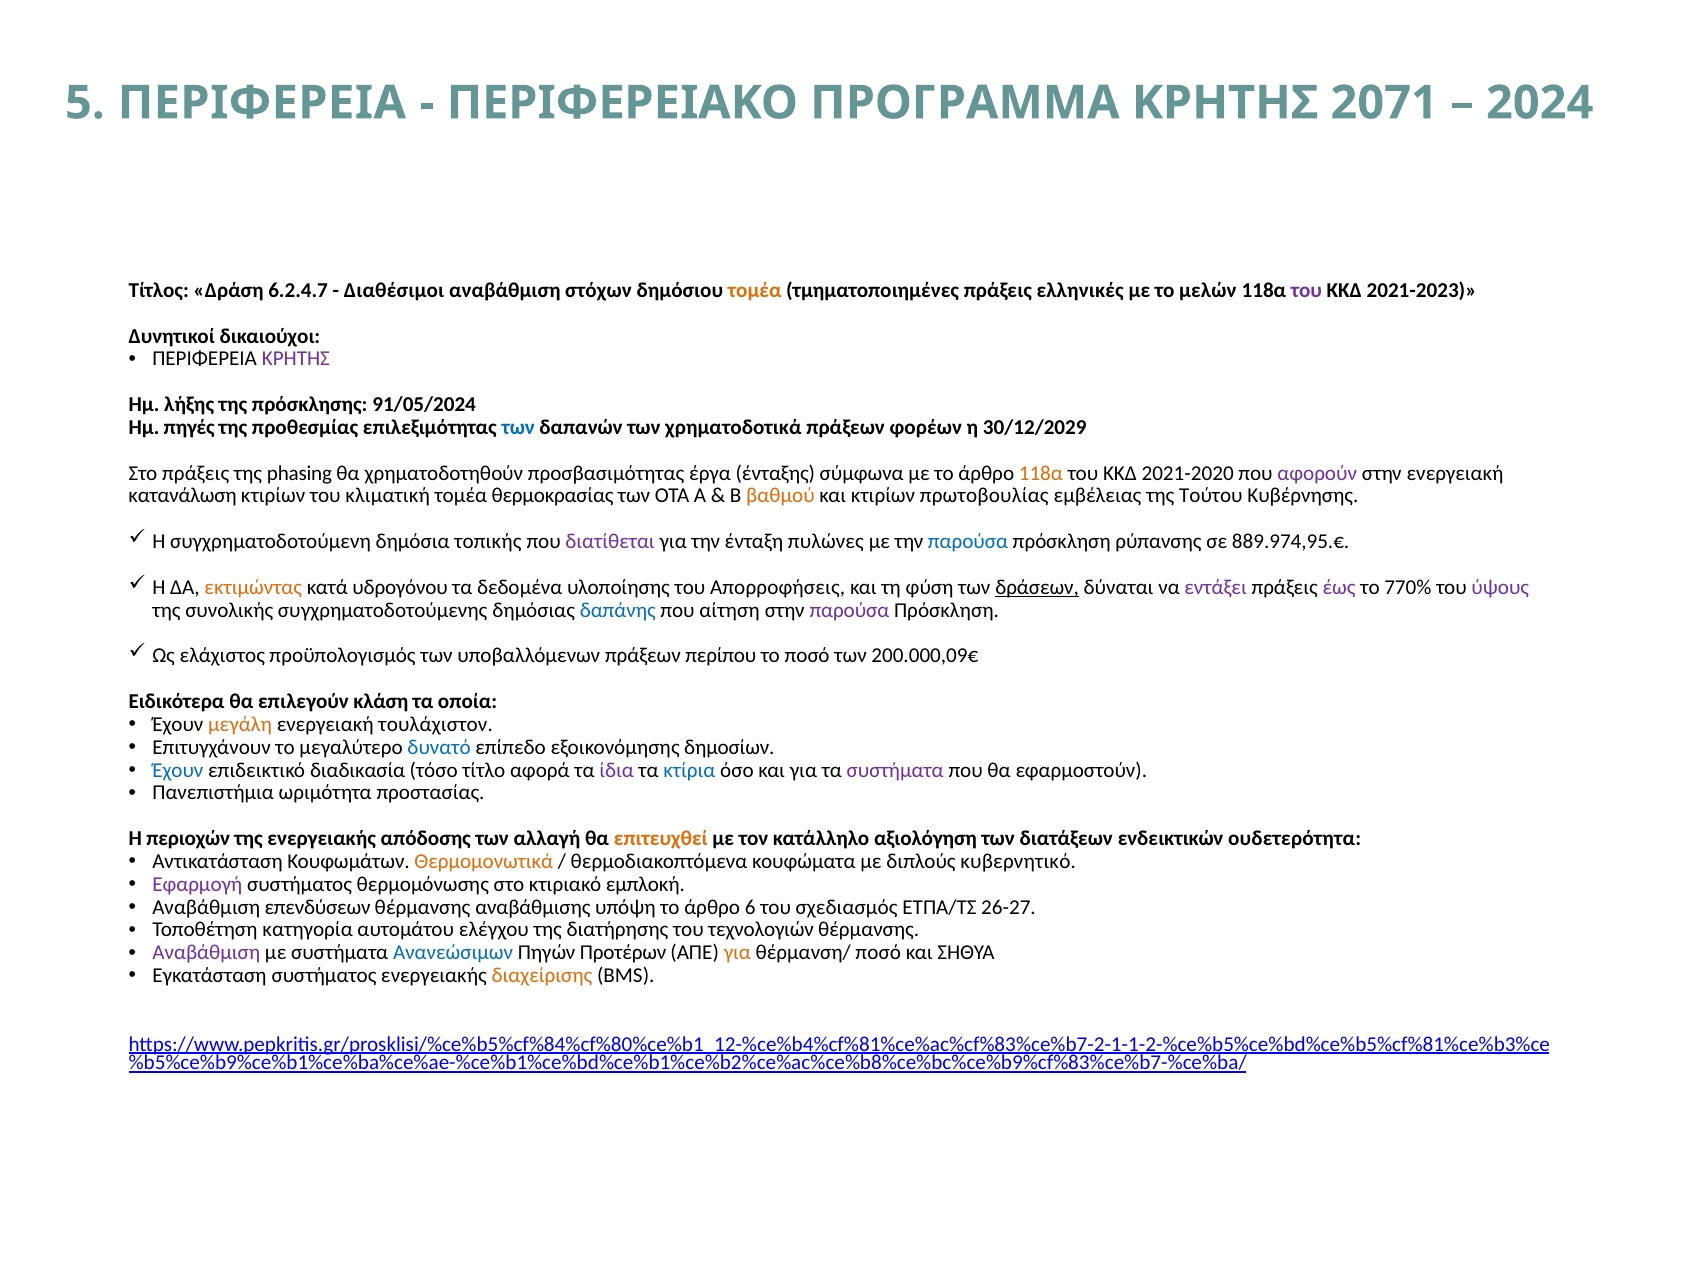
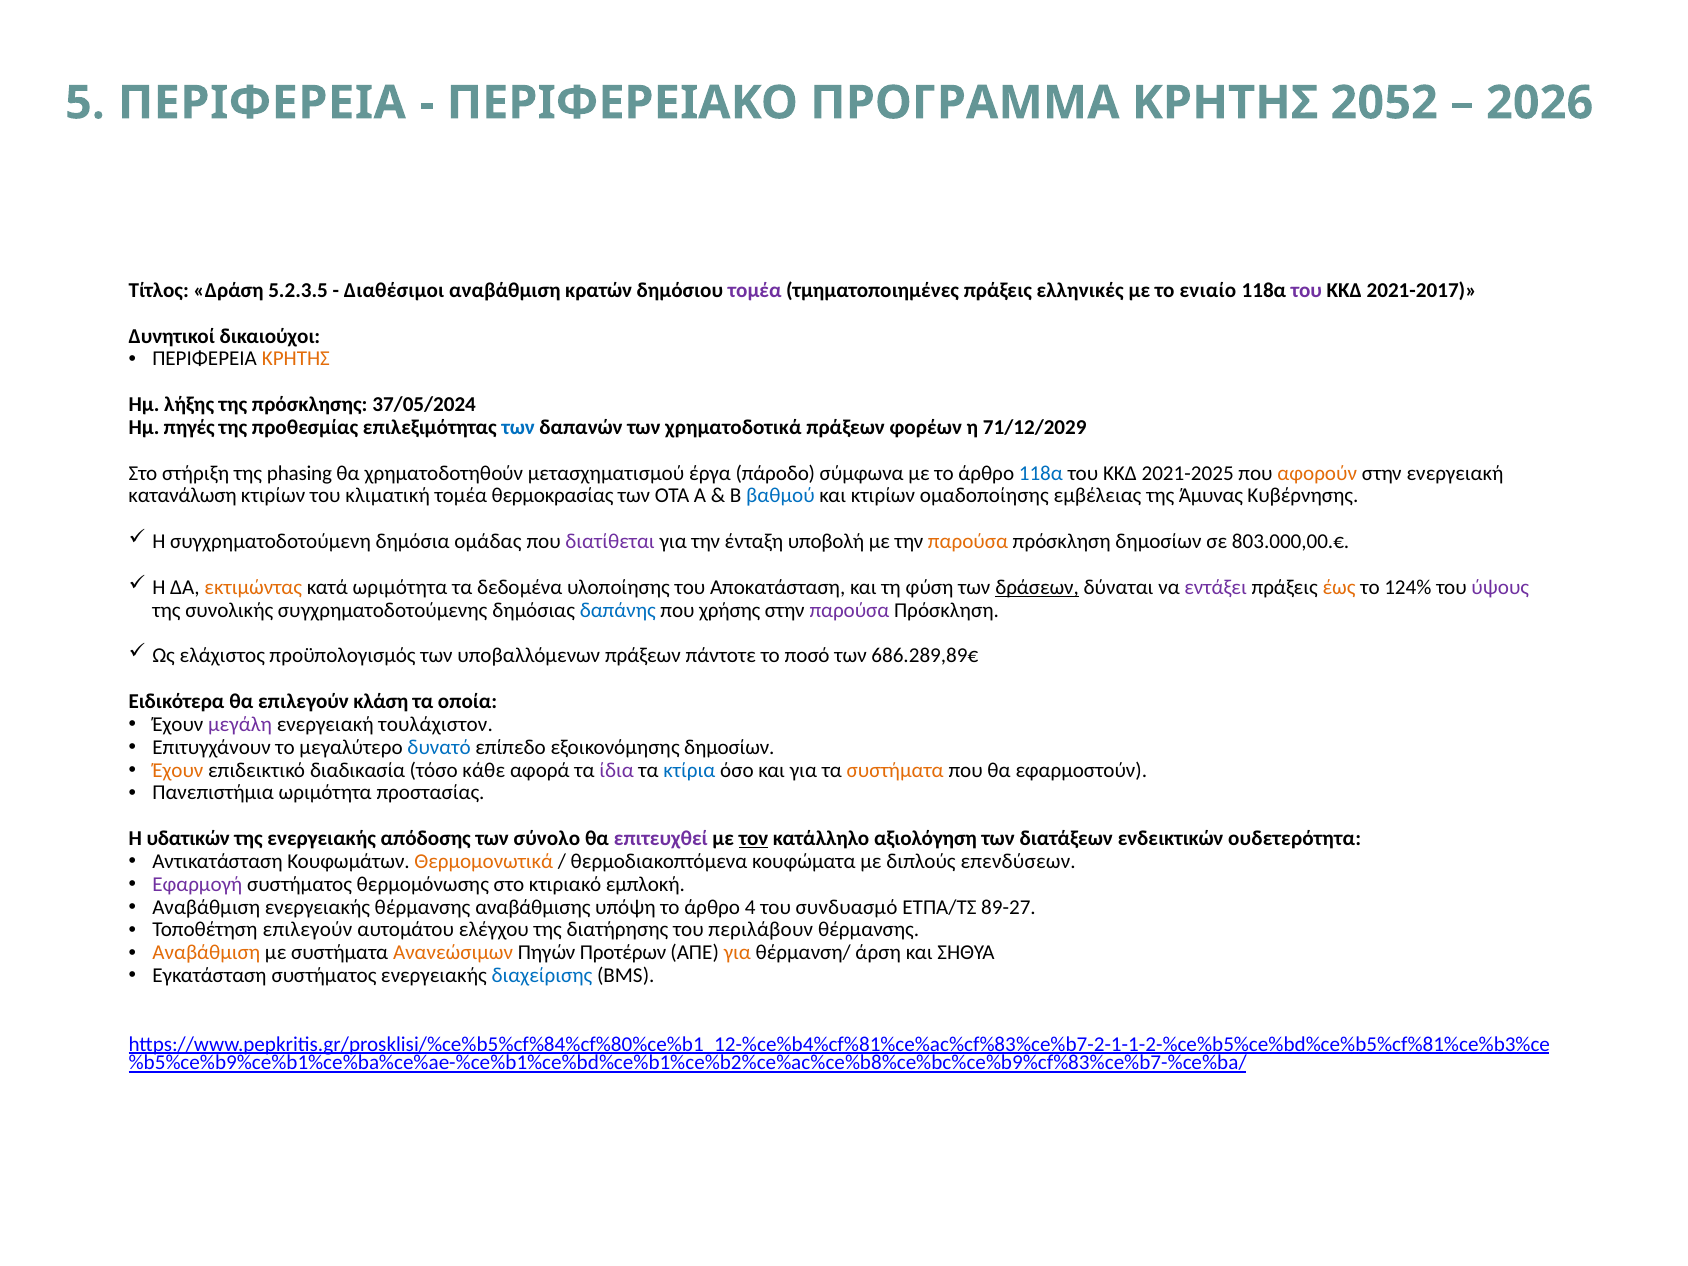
2071: 2071 -> 2052
2024: 2024 -> 2026
6.2.4.7: 6.2.4.7 -> 5.2.3.5
στόχων: στόχων -> κρατών
τομέα at (755, 290) colour: orange -> purple
μελών: μελών -> ενιαίο
2021-2023: 2021-2023 -> 2021-2017
ΚΡΗΤΗΣ at (296, 359) colour: purple -> orange
91/05/2024: 91/05/2024 -> 37/05/2024
30/12/2029: 30/12/2029 -> 71/12/2029
Στο πράξεις: πράξεις -> στήριξη
προσβασιμότητας: προσβασιμότητας -> μετασχηματισμού
ένταξης: ένταξης -> πάροδο
118α at (1041, 473) colour: orange -> blue
2021-2020: 2021-2020 -> 2021-2025
αφορούν colour: purple -> orange
βαθμού colour: orange -> blue
πρωτοβουλίας: πρωτοβουλίας -> ομαδοποίησης
Τούτου: Τούτου -> Άμυνας
τοπικής: τοπικής -> ομάδας
πυλώνες: πυλώνες -> υποβολή
παρούσα at (968, 542) colour: blue -> orange
πρόσκληση ρύπανσης: ρύπανσης -> δημοσίων
889.974,95.€: 889.974,95.€ -> 803.000,00.€
κατά υδρογόνου: υδρογόνου -> ωριμότητα
Απορροφήσεις: Απορροφήσεις -> Αποκατάσταση
έως colour: purple -> orange
770%: 770% -> 124%
αίτηση: αίτηση -> χρήσης
περίπου: περίπου -> πάντοτε
200.000,09€: 200.000,09€ -> 686.289,89€
μεγάλη colour: orange -> purple
Έχουν at (178, 770) colour: blue -> orange
τίτλο: τίτλο -> κάθε
συστήματα at (895, 770) colour: purple -> orange
περιοχών: περιοχών -> υδατικών
αλλαγή: αλλαγή -> σύνολο
επιτευχθεί colour: orange -> purple
τον underline: none -> present
κυβερνητικό: κυβερνητικό -> επενδύσεων
Αναβάθμιση επενδύσεων: επενδύσεων -> ενεργειακής
6: 6 -> 4
σχεδιασμός: σχεδιασμός -> συνδυασμό
26-27: 26-27 -> 89-27
Τοποθέτηση κατηγορία: κατηγορία -> επιλεγούν
τεχνολογιών: τεχνολογιών -> περιλάβουν
Αναβάθμιση at (206, 953) colour: purple -> orange
Ανανεώσιμων colour: blue -> orange
θέρμανση/ ποσό: ποσό -> άρση
διαχείρισης colour: orange -> blue
